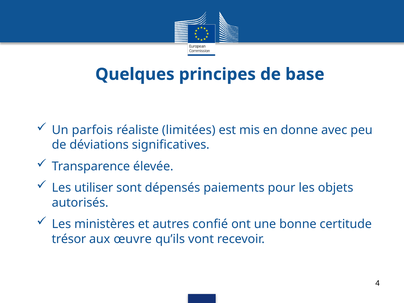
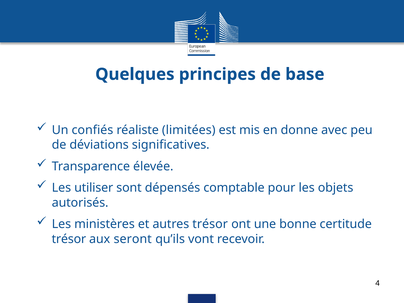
parfois: parfois -> confiés
paiements: paiements -> comptable
autres confié: confié -> trésor
œuvre: œuvre -> seront
